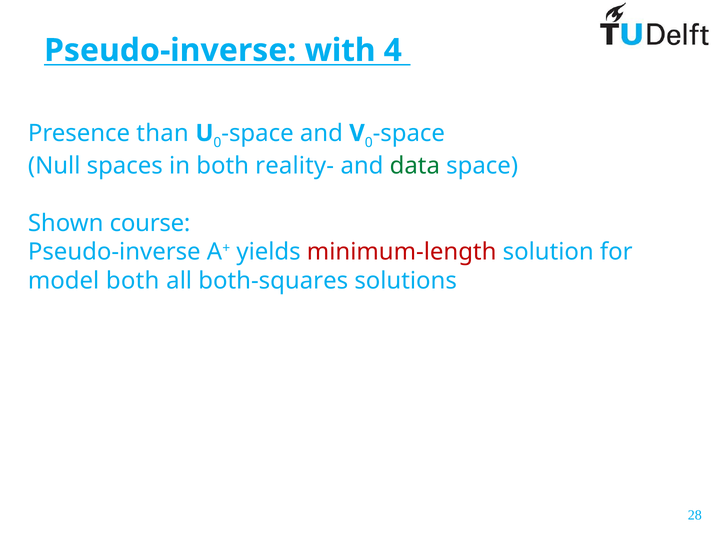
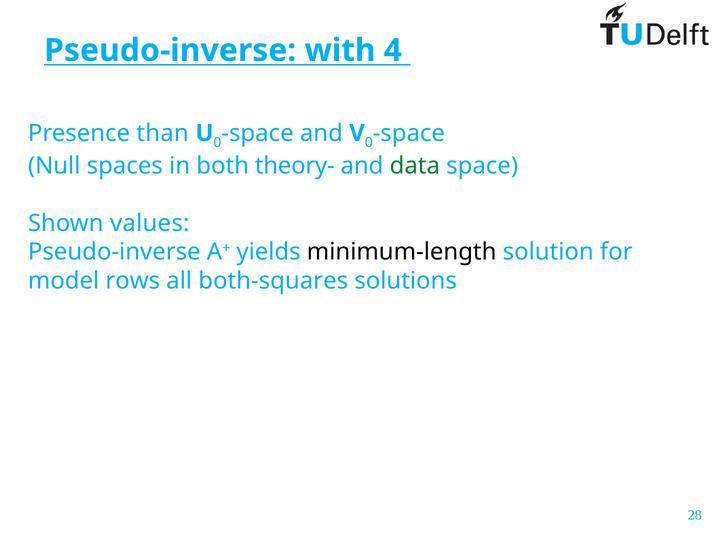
reality-: reality- -> theory-
course: course -> values
minimum-length colour: red -> black
model both: both -> rows
